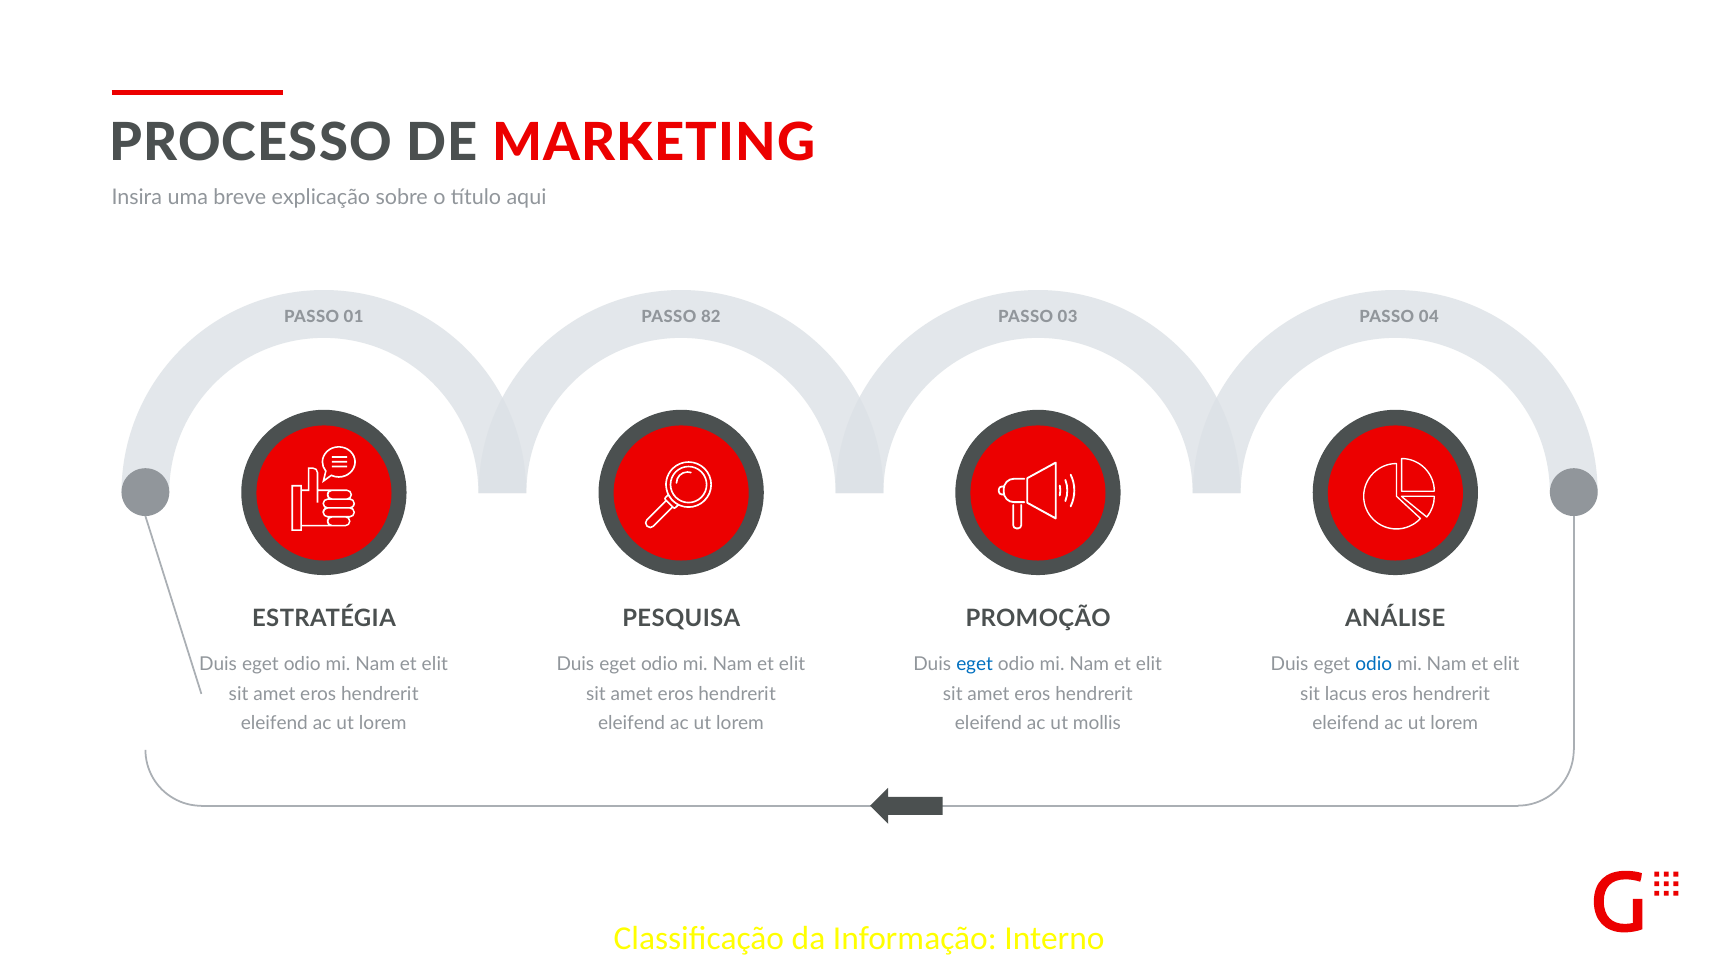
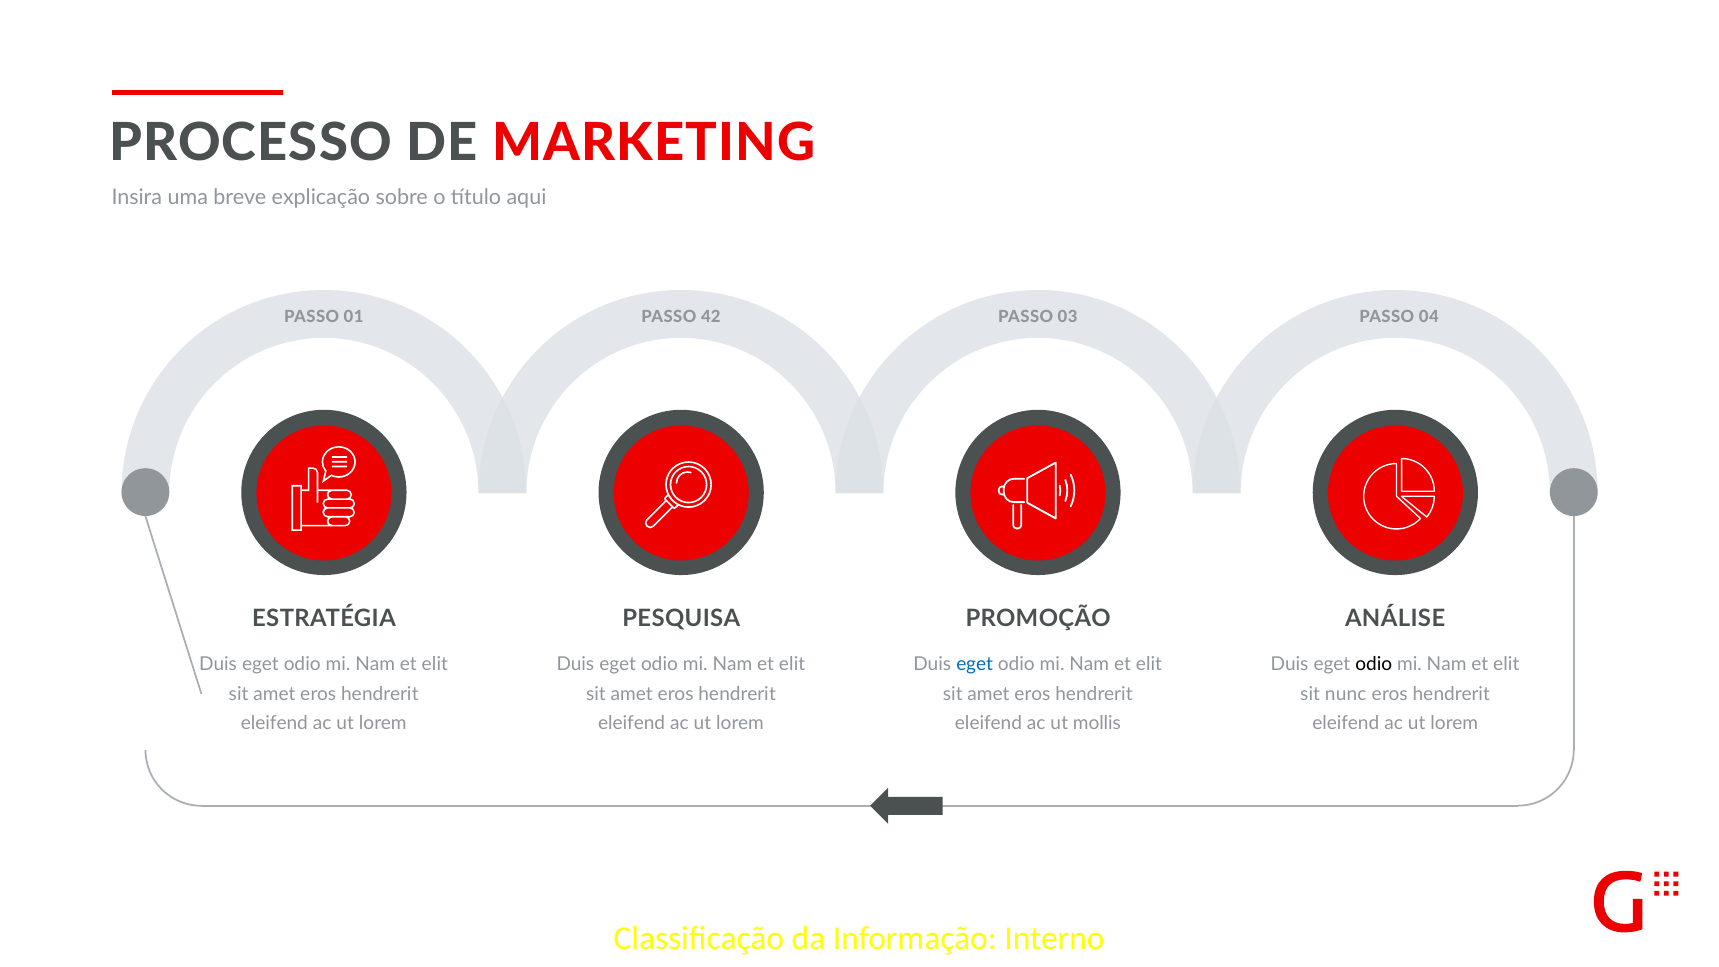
82: 82 -> 42
odio at (1374, 664) colour: blue -> black
lacus: lacus -> nunc
